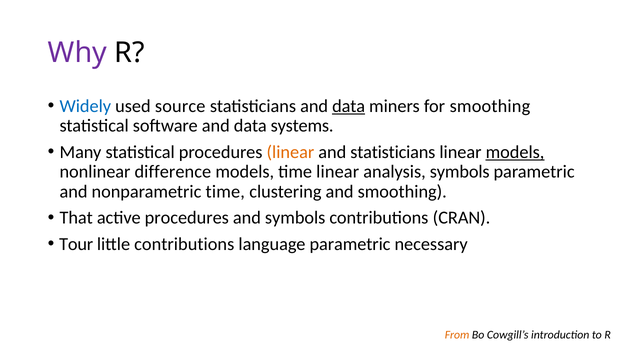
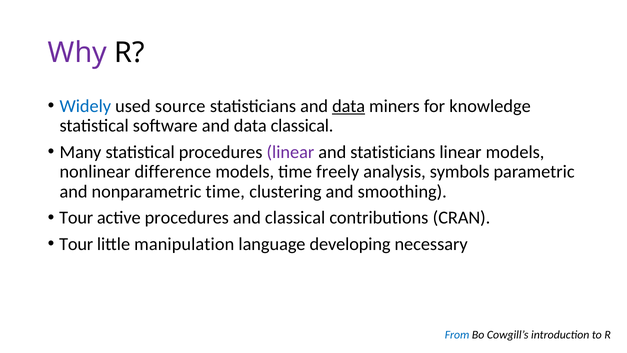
for smoothing: smoothing -> knowledge
data systems: systems -> classical
linear at (290, 152) colour: orange -> purple
models at (515, 152) underline: present -> none
time linear: linear -> freely
That at (76, 218): That -> Tour
and symbols: symbols -> classical
little contributions: contributions -> manipulation
language parametric: parametric -> developing
From colour: orange -> blue
